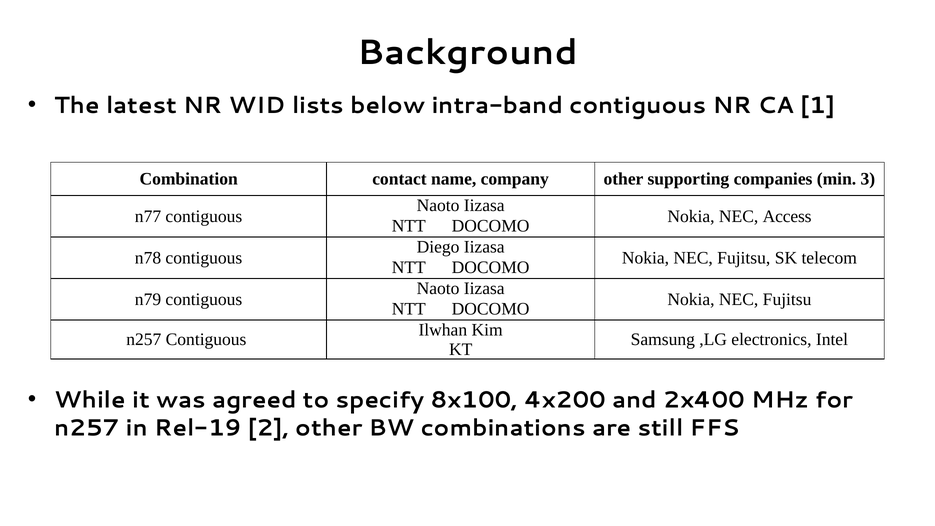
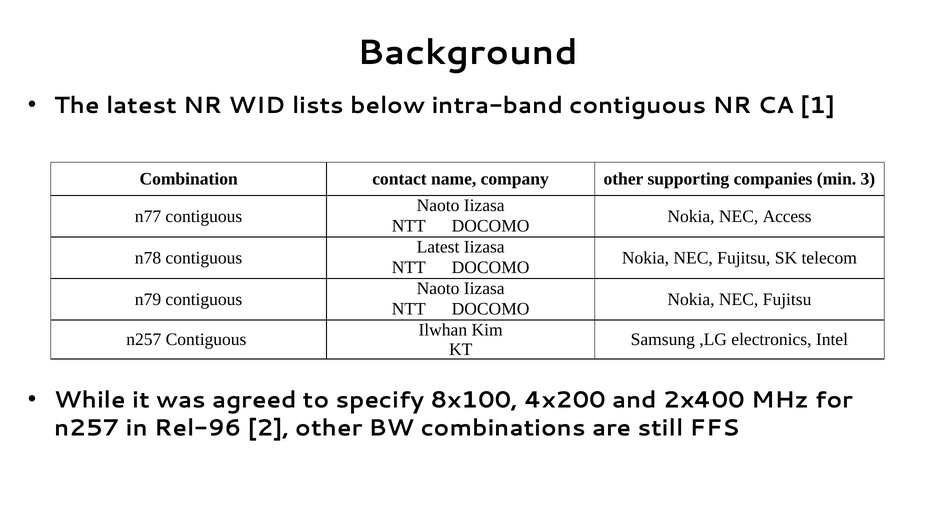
Diego at (438, 247): Diego -> Latest
Rel-19: Rel-19 -> Rel-96
